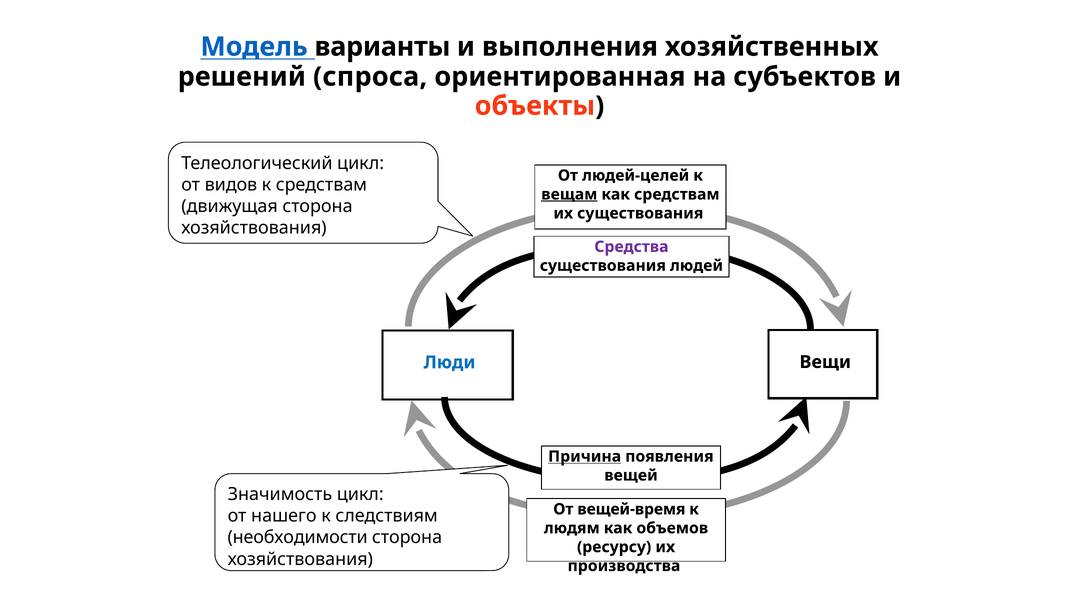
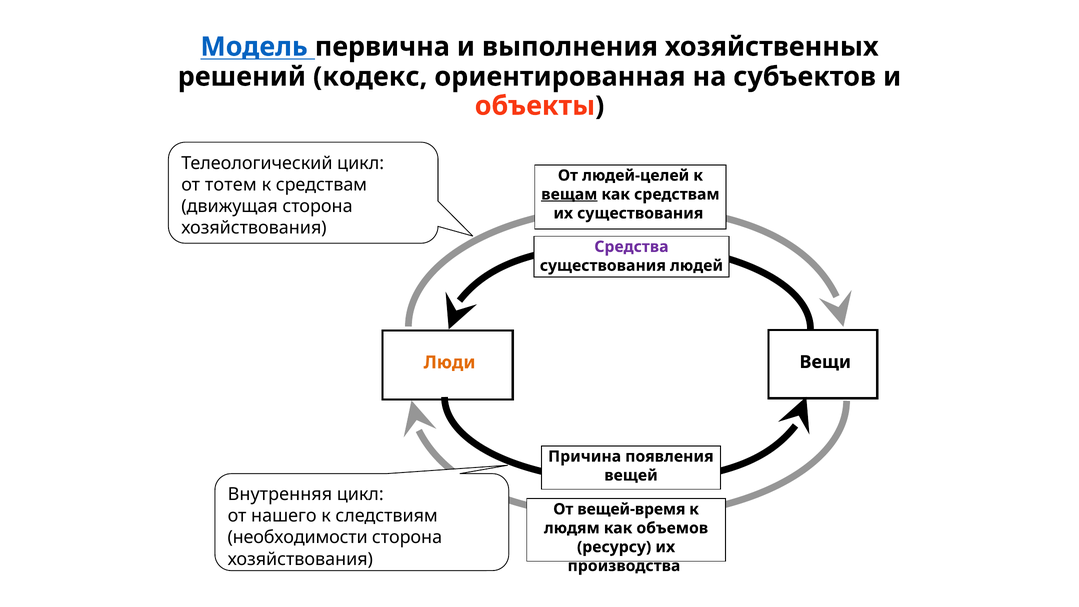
варианты: варианты -> первична
спроса: спроса -> кодекс
видов: видов -> тотем
Люди colour: blue -> orange
Причина underline: present -> none
Значимость: Значимость -> Внутренняя
